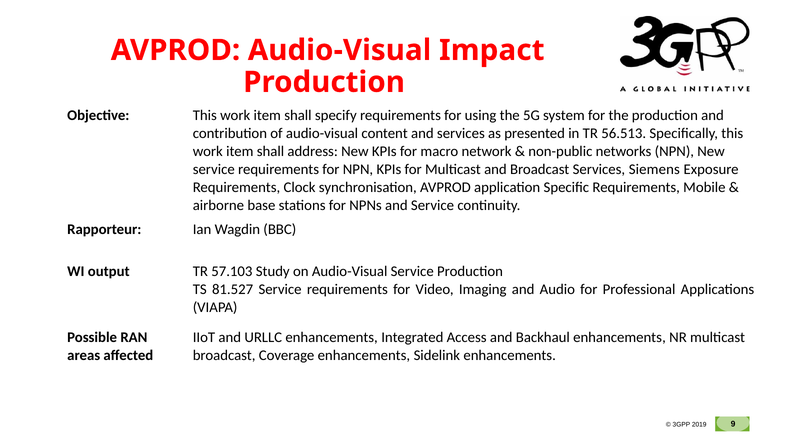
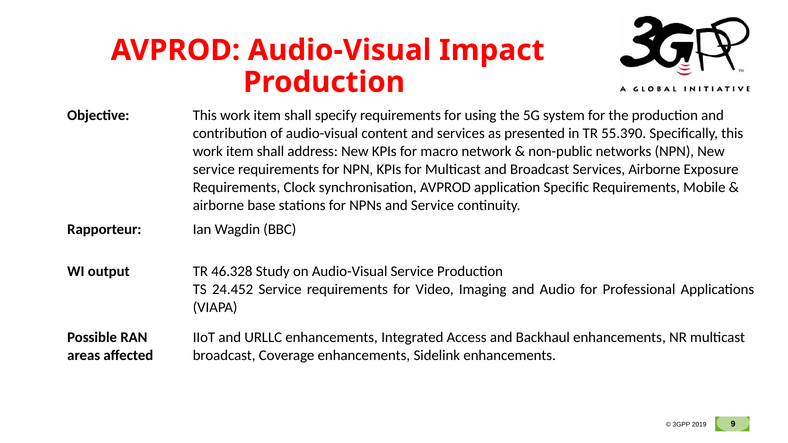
56.513: 56.513 -> 55.390
Services Siemens: Siemens -> Airborne
57.103: 57.103 -> 46.328
81.527: 81.527 -> 24.452
